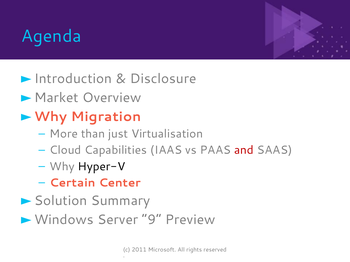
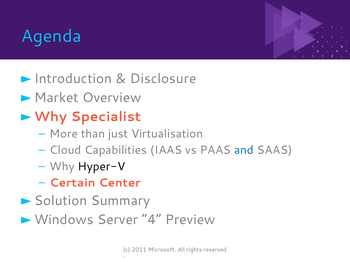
Migration: Migration -> Specialist
and colour: red -> blue
9: 9 -> 4
